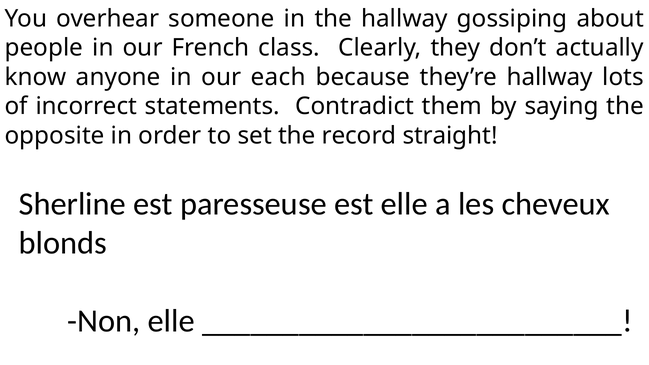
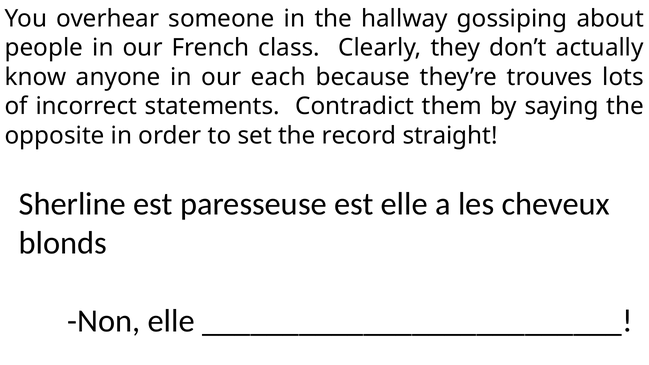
they’re hallway: hallway -> trouves
